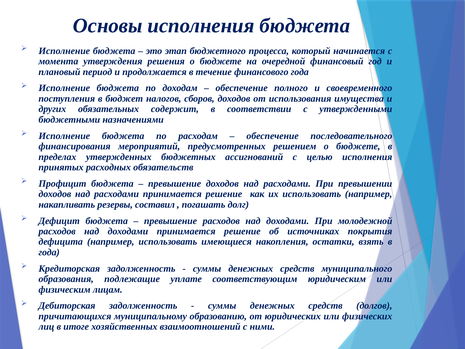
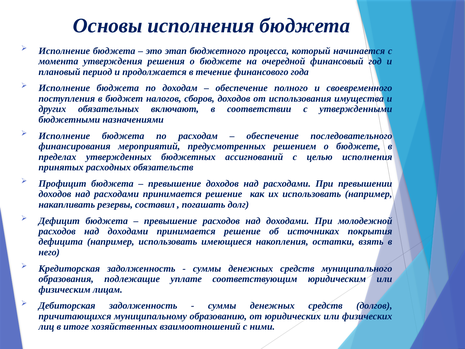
содержит: содержит -> включают
года at (49, 252): года -> него
